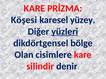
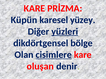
Köşesi: Köşesi -> Küpün
cisimlere underline: none -> present
silindir: silindir -> oluşan
